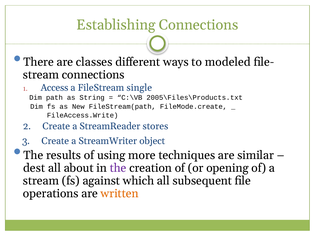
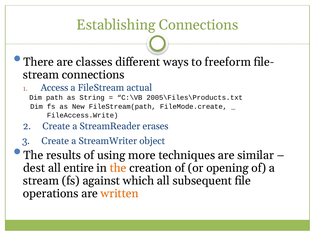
modeled: modeled -> freeform
single: single -> actual
stores: stores -> erases
about: about -> entire
the at (118, 168) colour: purple -> orange
